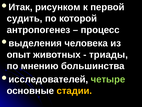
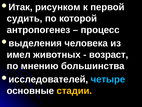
опыт: опыт -> имел
триады: триады -> возраст
четыре colour: light green -> light blue
